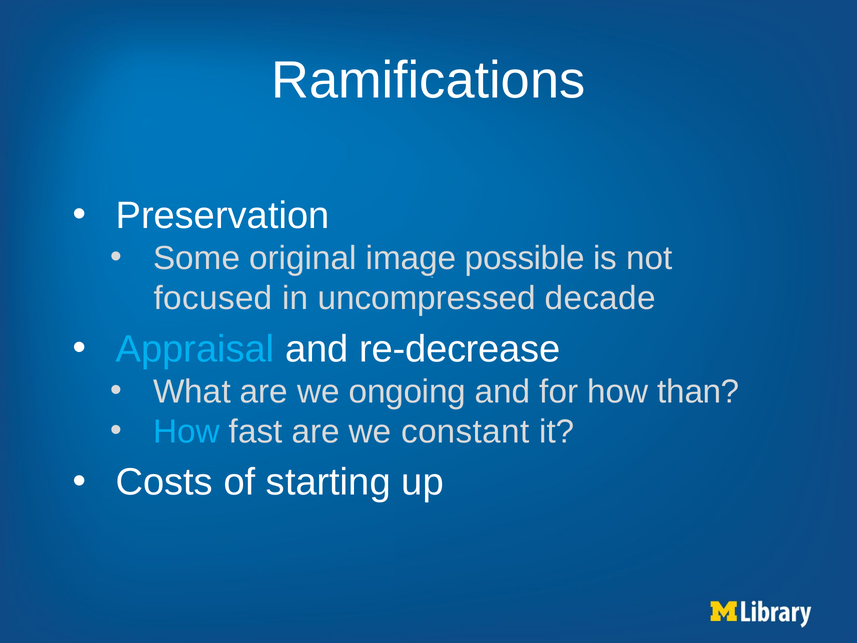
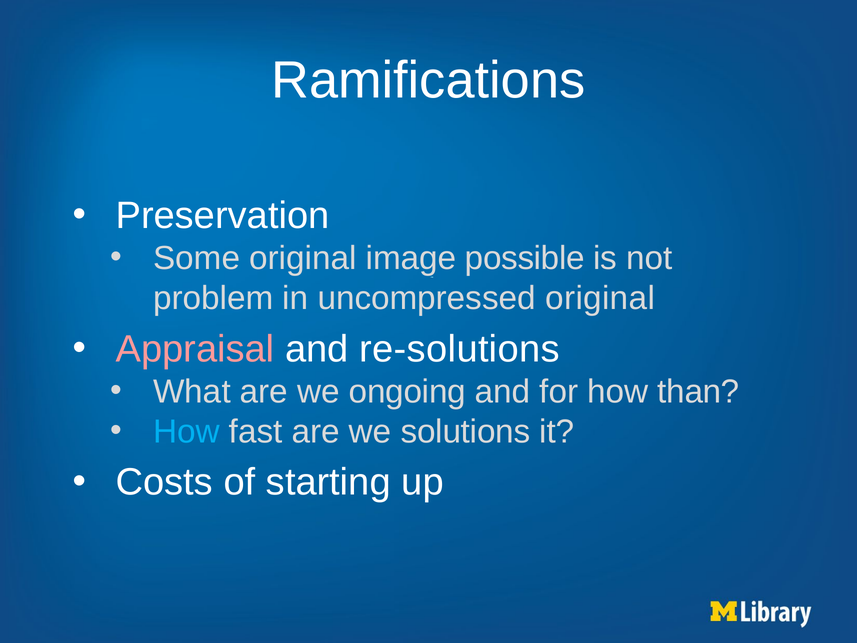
focused: focused -> problem
uncompressed decade: decade -> original
Appraisal colour: light blue -> pink
re-decrease: re-decrease -> re-solutions
constant: constant -> solutions
